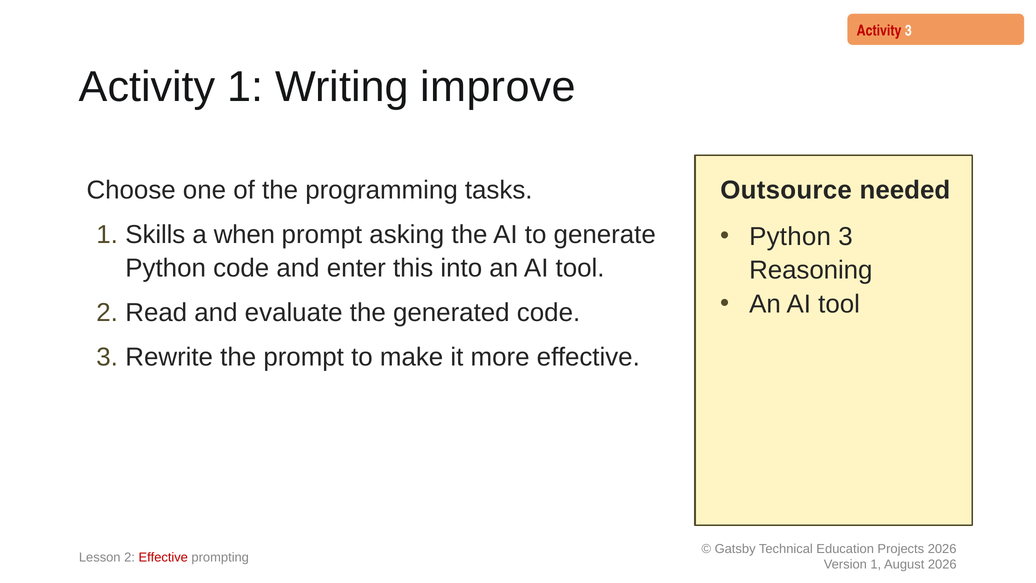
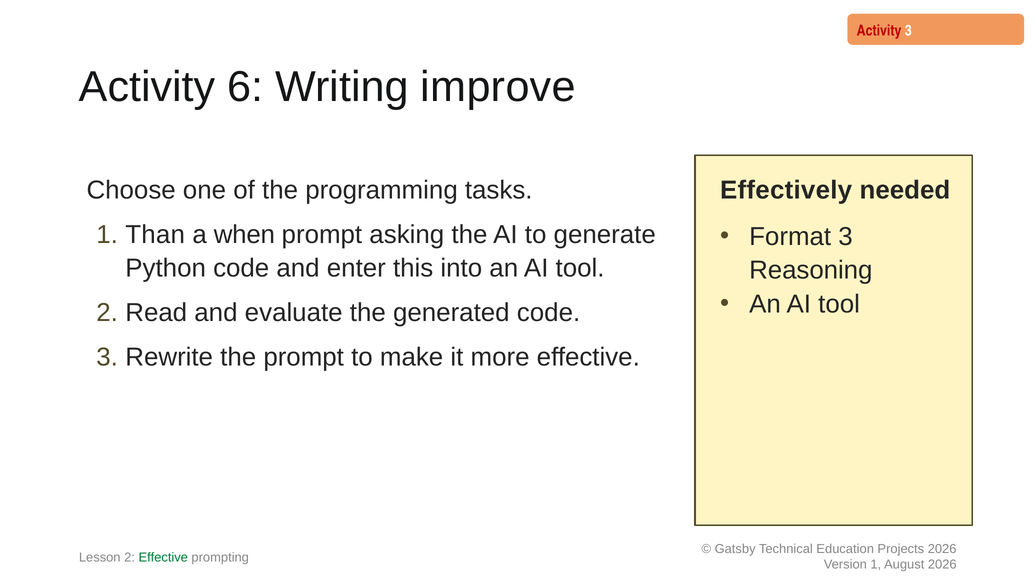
Activity 1: 1 -> 6
Outsource: Outsource -> Effectively
Skills: Skills -> Than
Python at (790, 237): Python -> Format
Effective at (163, 557) colour: red -> green
